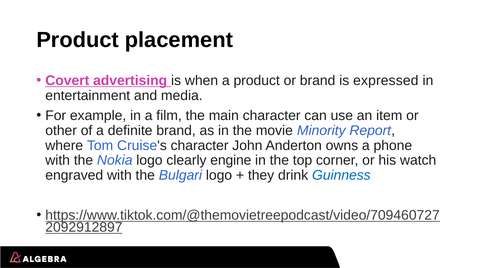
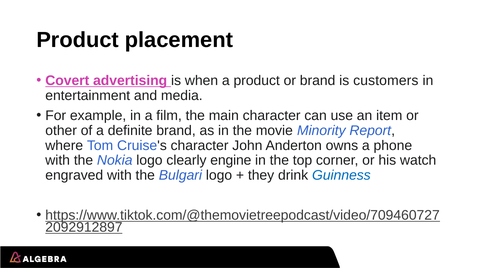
expressed: expressed -> customers
